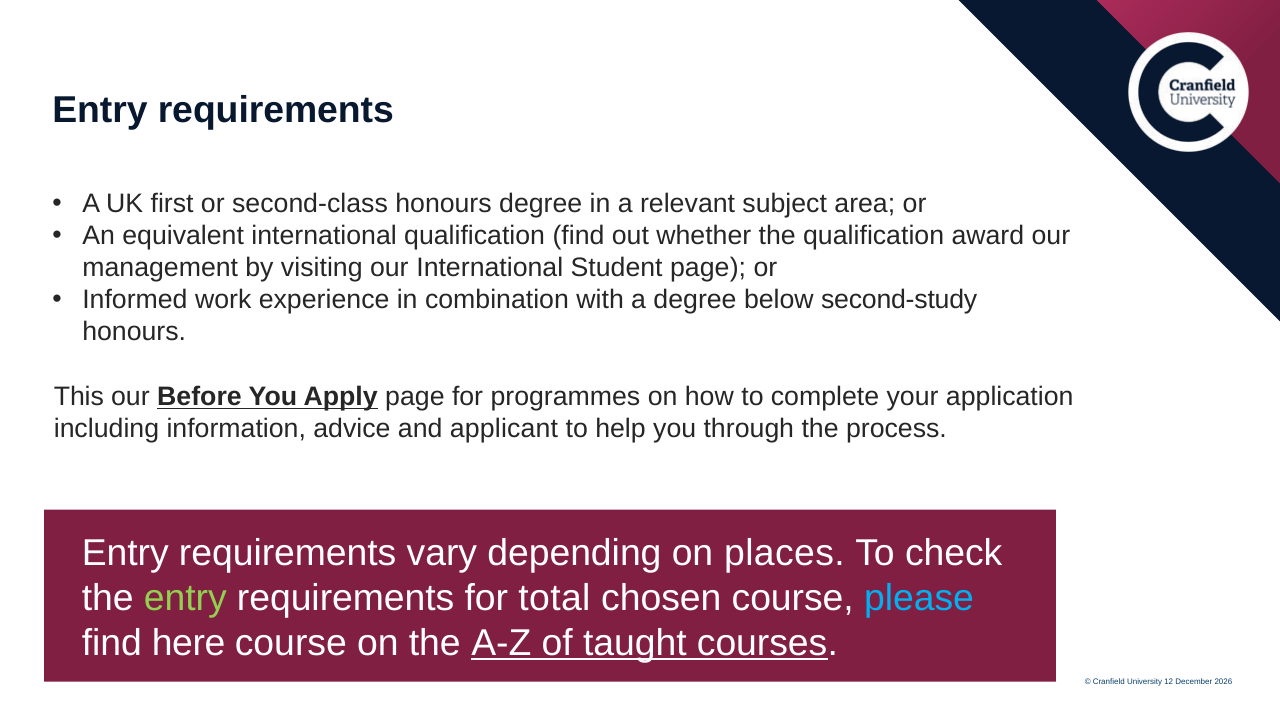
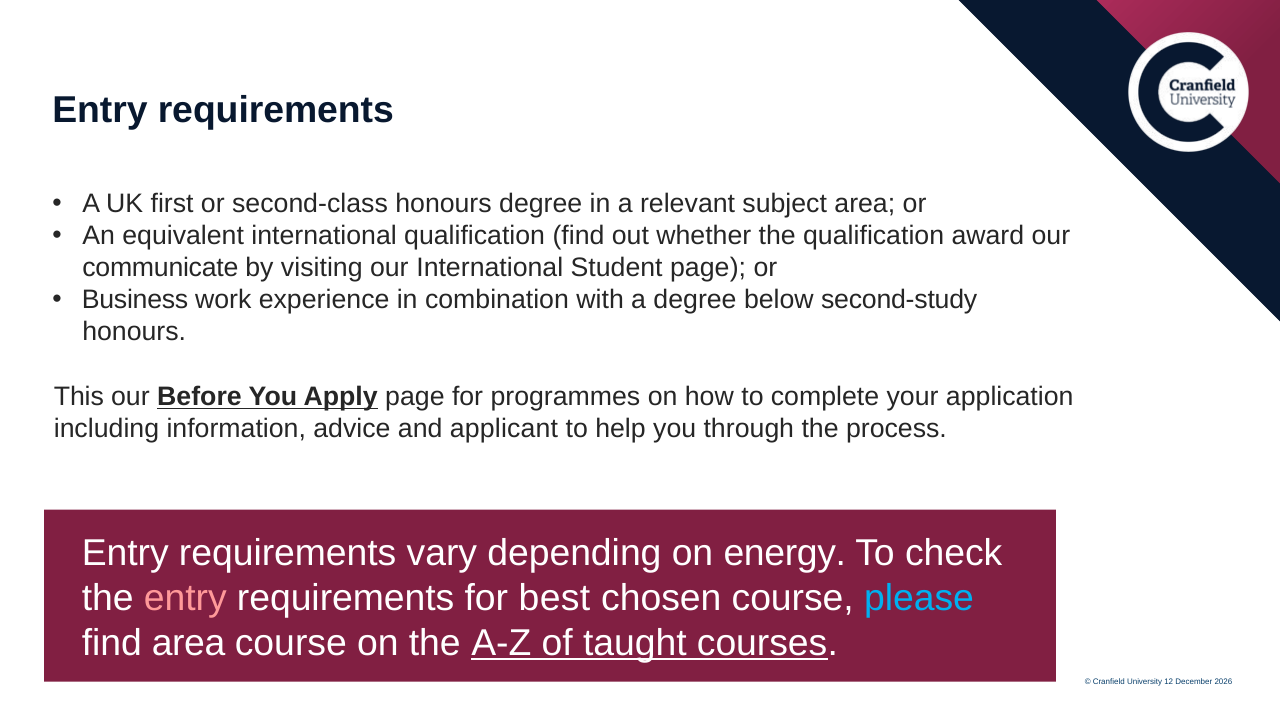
management: management -> communicate
Informed: Informed -> Business
places: places -> energy
entry at (185, 598) colour: light green -> pink
total: total -> best
find here: here -> area
